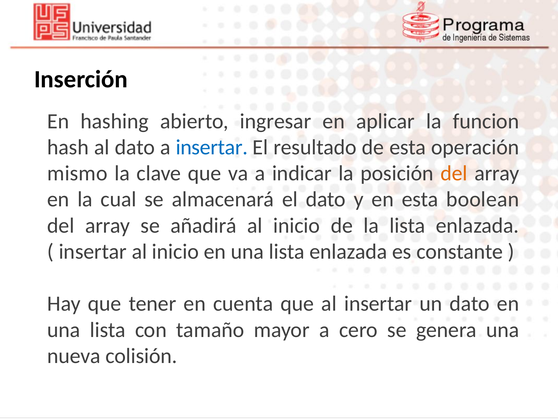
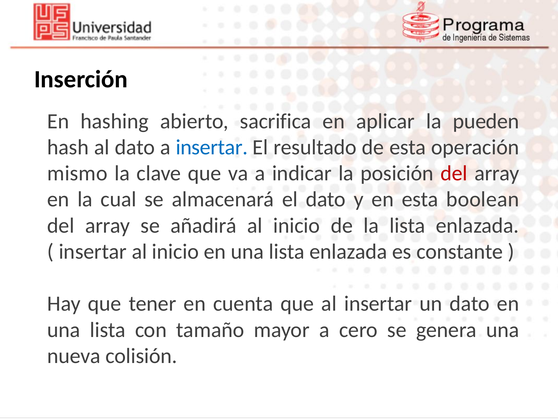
ingresar: ingresar -> sacrifica
funcion: funcion -> pueden
del at (454, 173) colour: orange -> red
